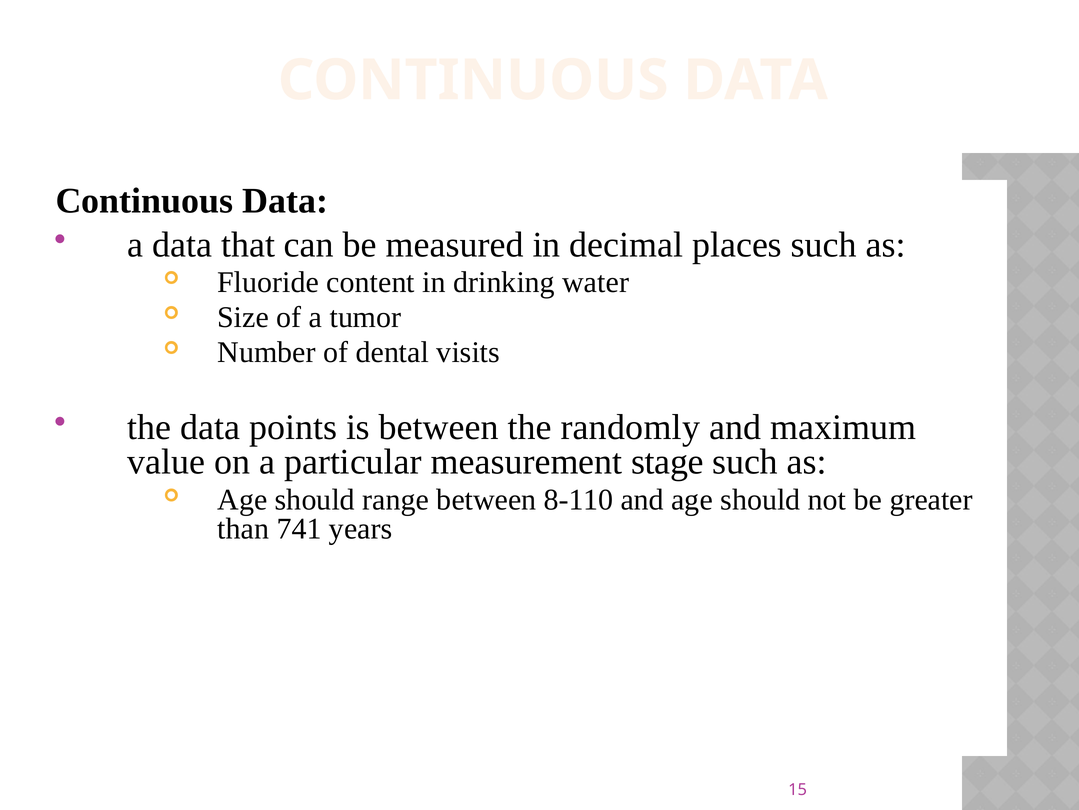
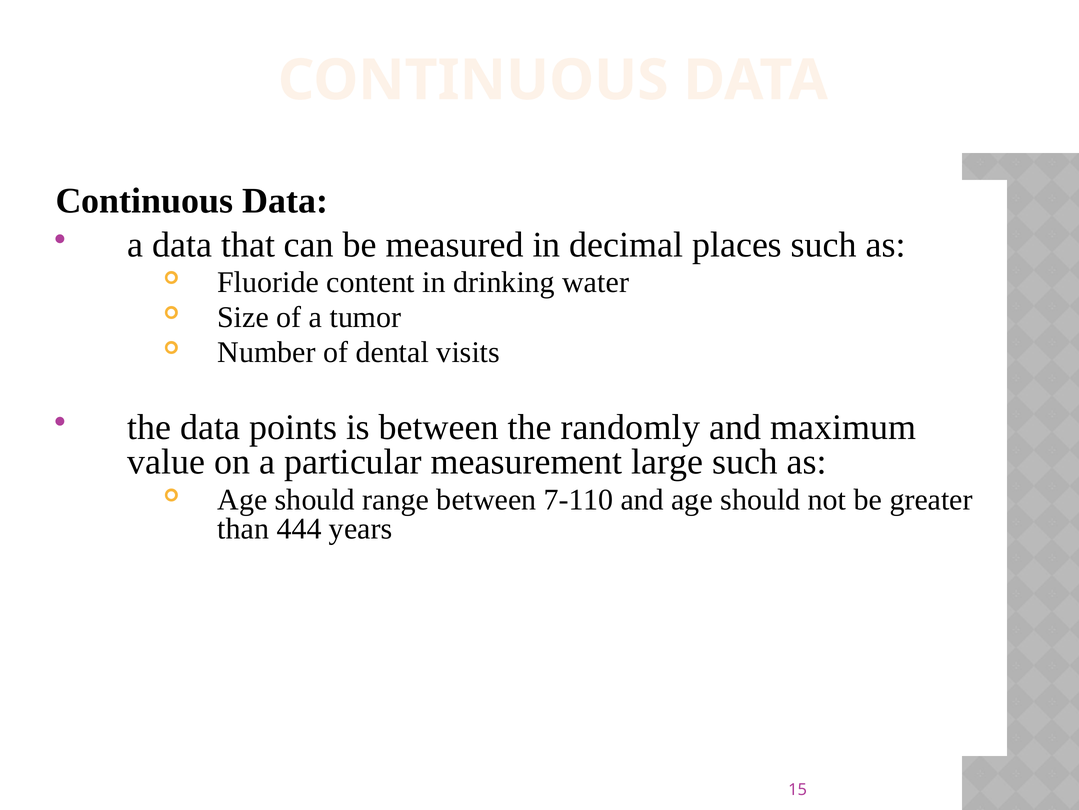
stage: stage -> large
8-110: 8-110 -> 7-110
741: 741 -> 444
